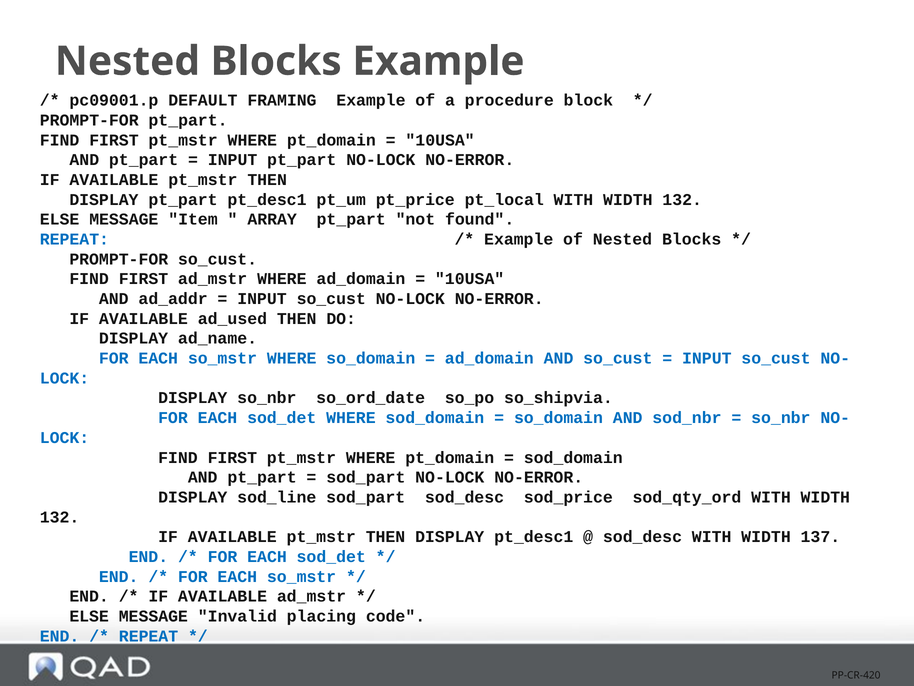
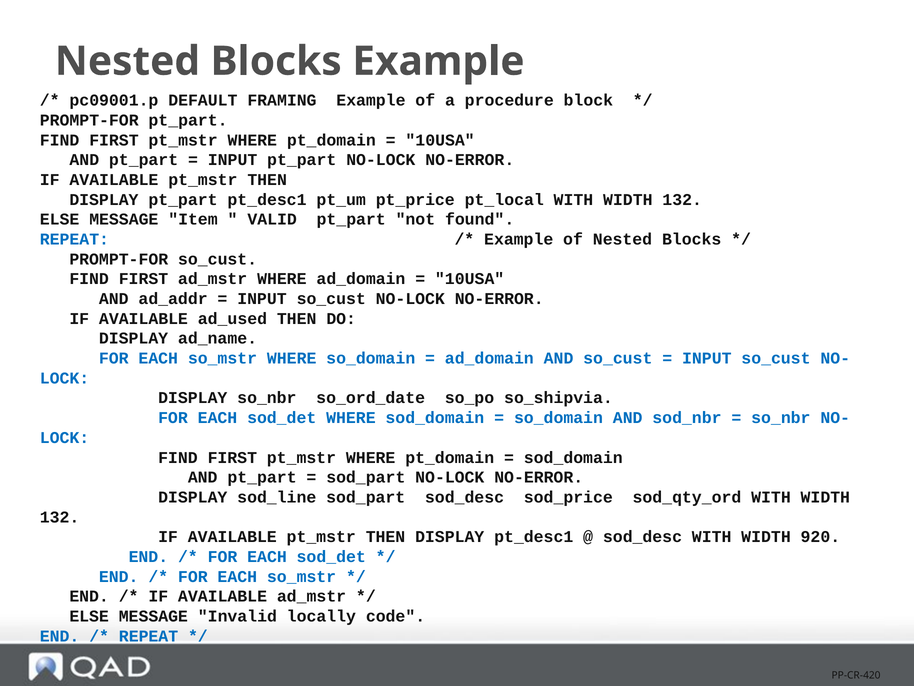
ARRAY: ARRAY -> VALID
137: 137 -> 920
placing: placing -> locally
